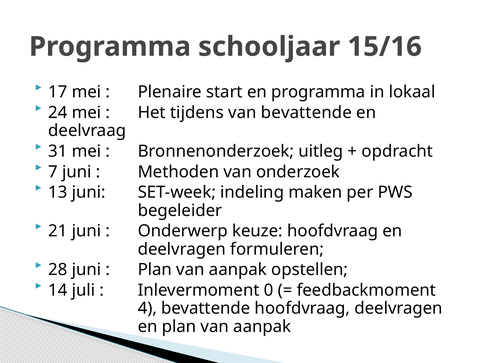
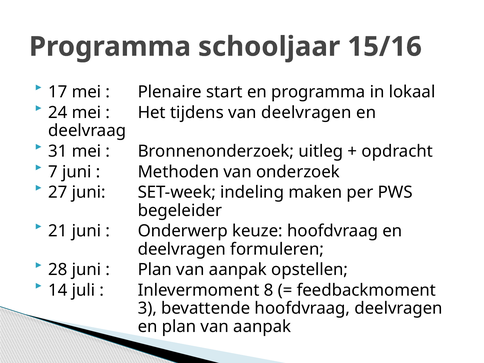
van bevattende: bevattende -> deelvragen
13: 13 -> 27
0: 0 -> 8
4: 4 -> 3
